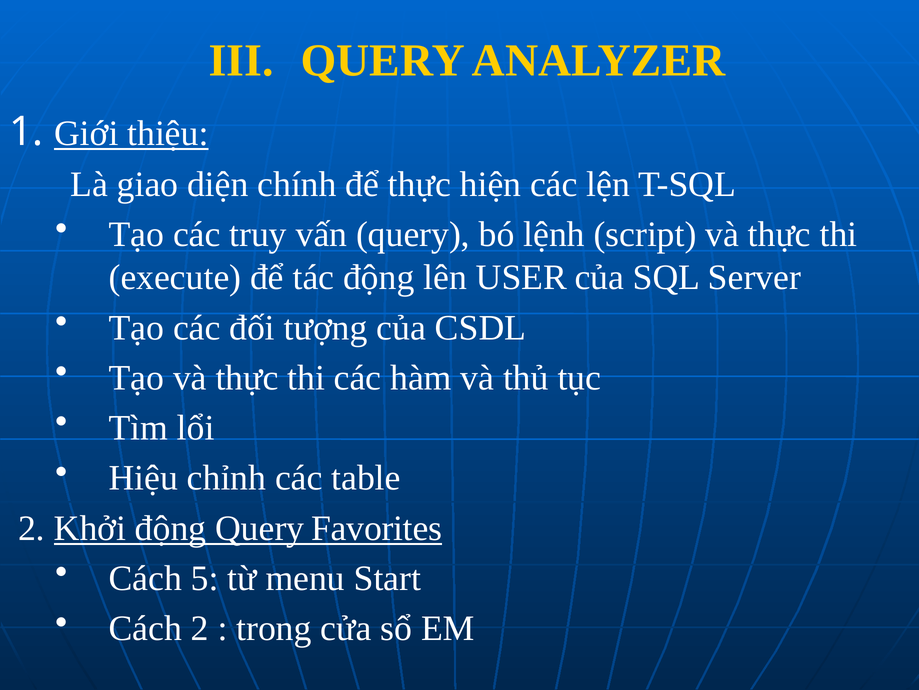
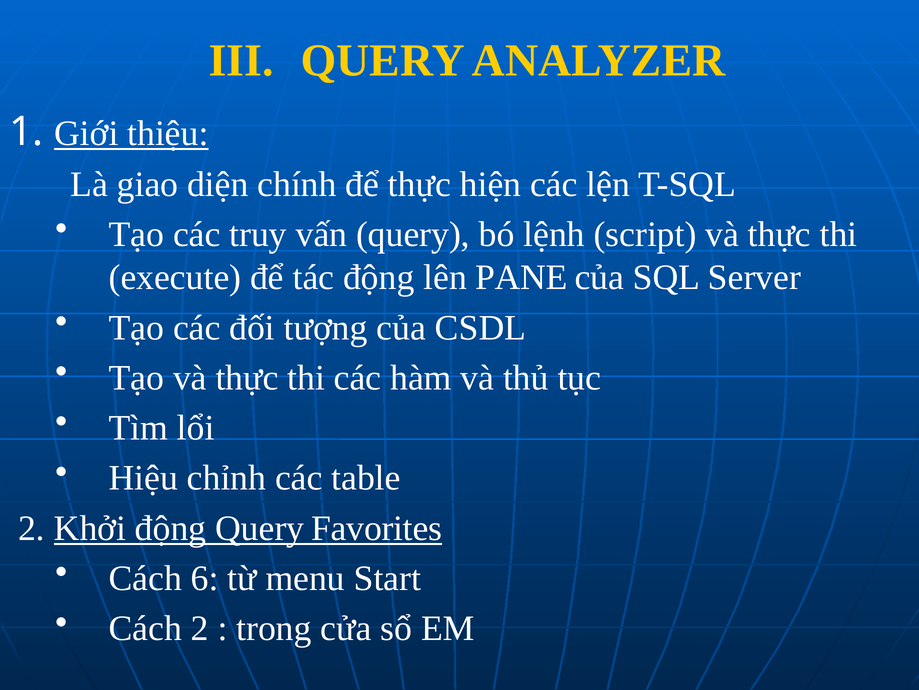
USER: USER -> PANE
5: 5 -> 6
